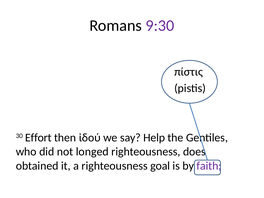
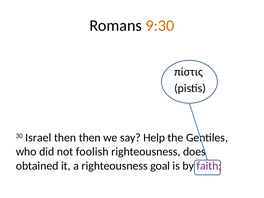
9:30 colour: purple -> orange
Effort: Effort -> Israel
then ἰδού: ἰδού -> then
longed: longed -> foolish
